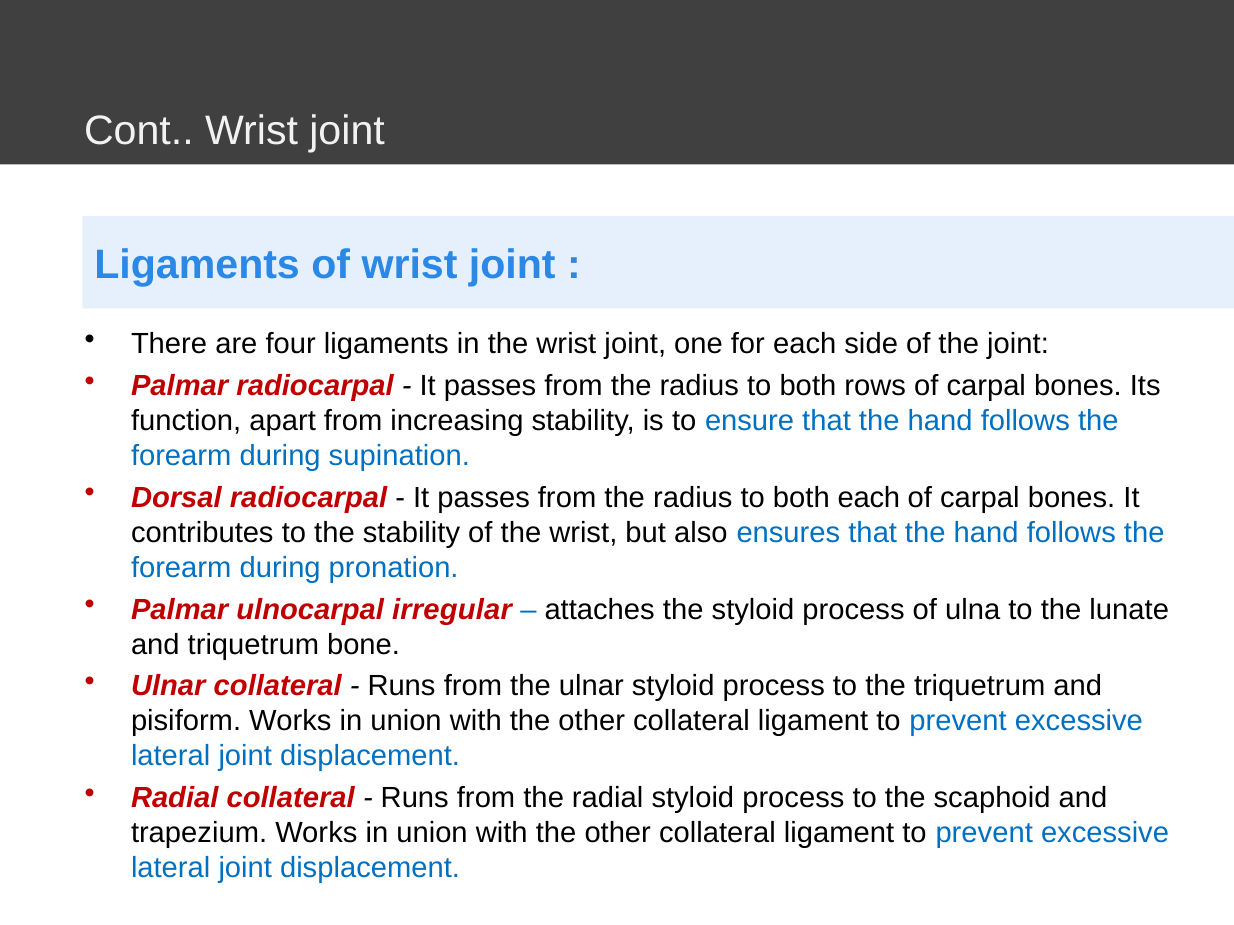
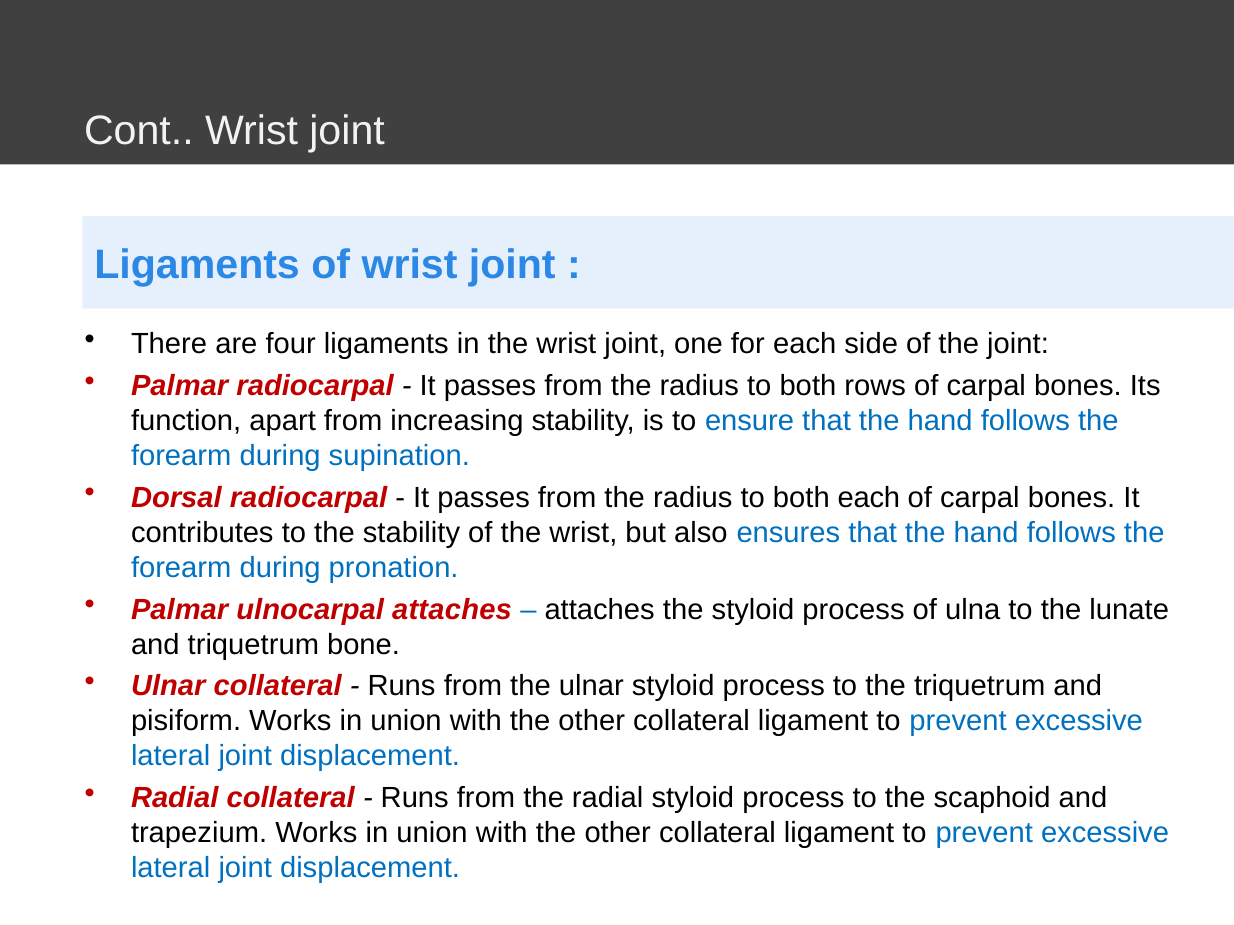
ulnocarpal irregular: irregular -> attaches
